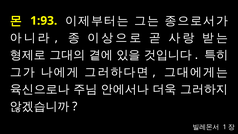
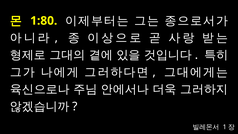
1:93: 1:93 -> 1:80
